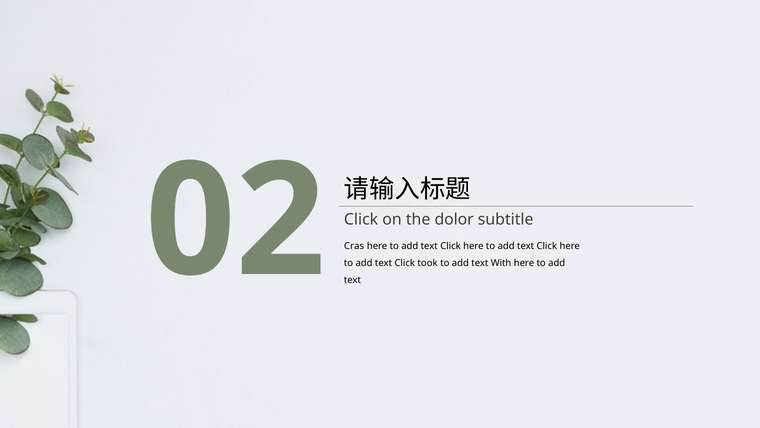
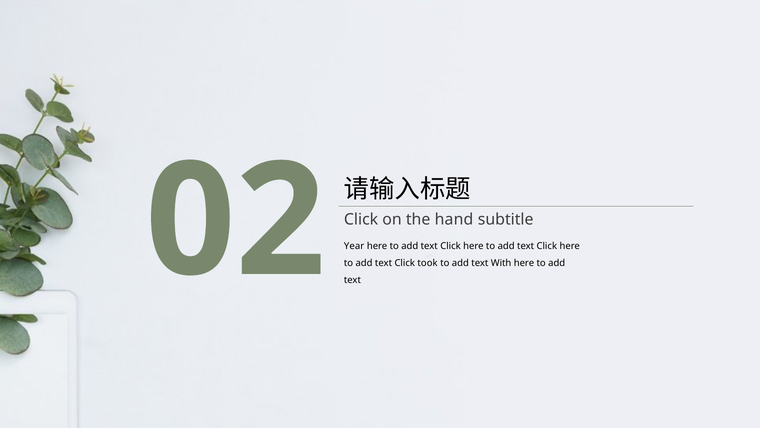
dolor: dolor -> hand
Cras: Cras -> Year
